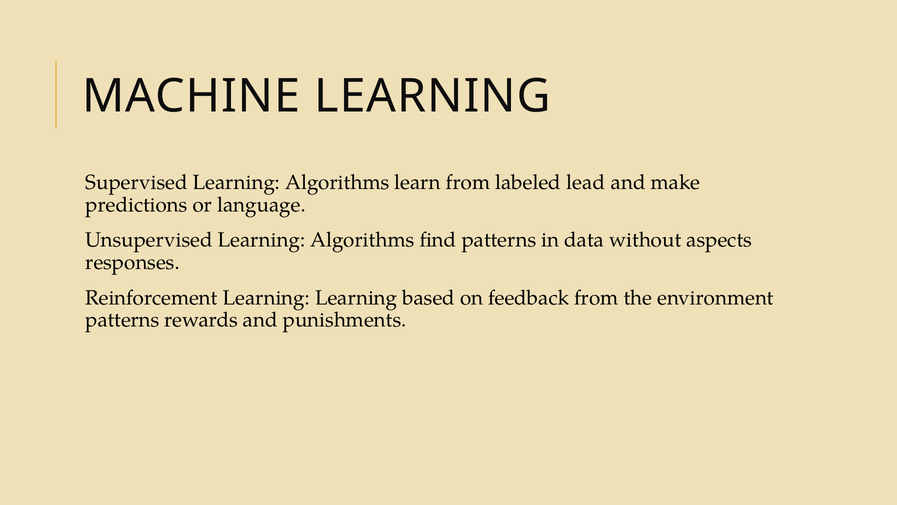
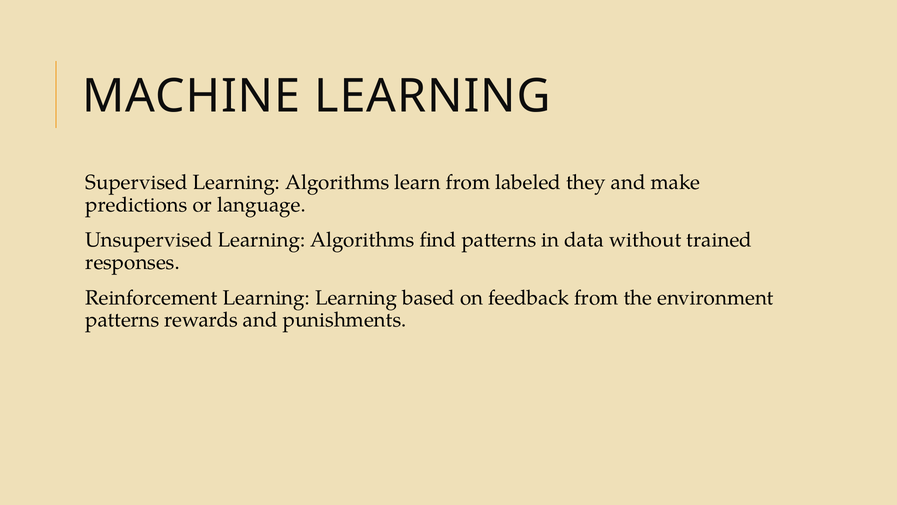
lead: lead -> they
aspects: aspects -> trained
